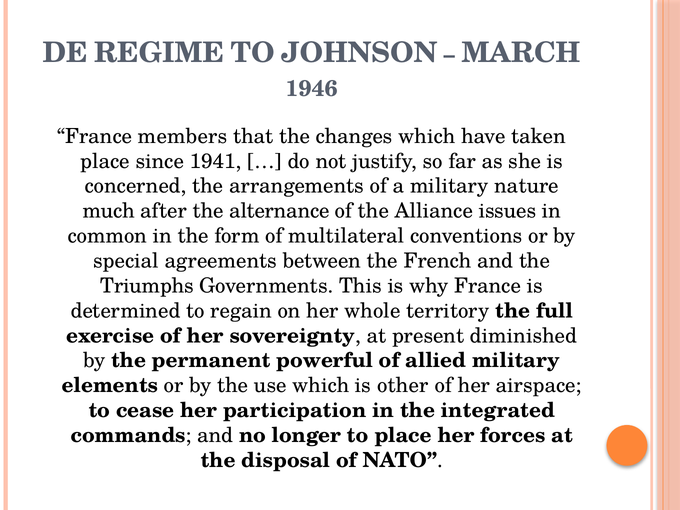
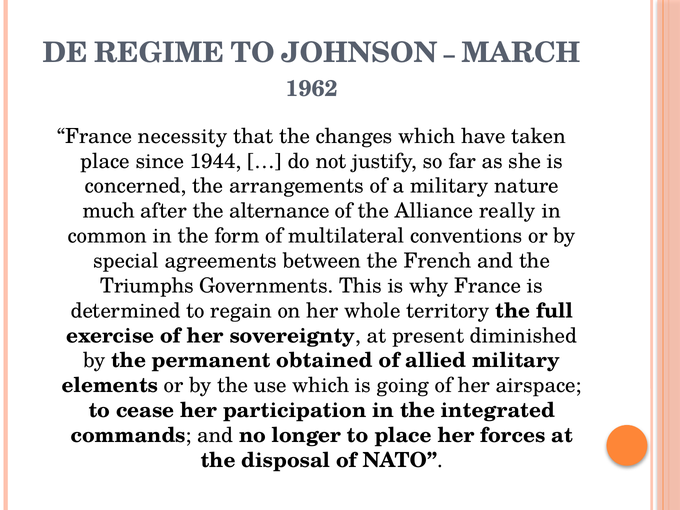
1946: 1946 -> 1962
members: members -> necessity
1941: 1941 -> 1944
issues: issues -> really
powerful: powerful -> obtained
other: other -> going
